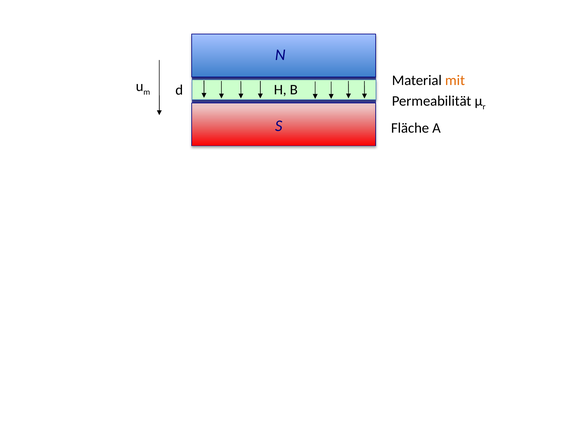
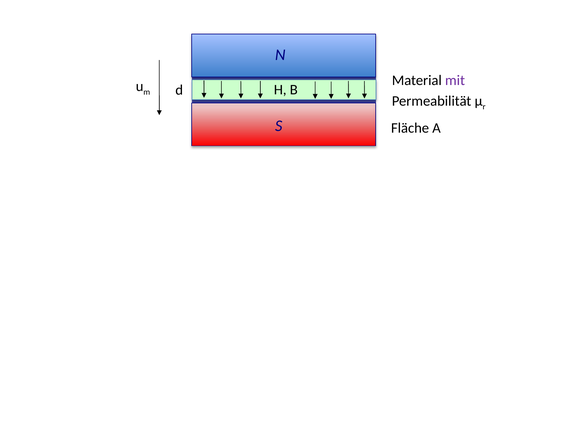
mit colour: orange -> purple
